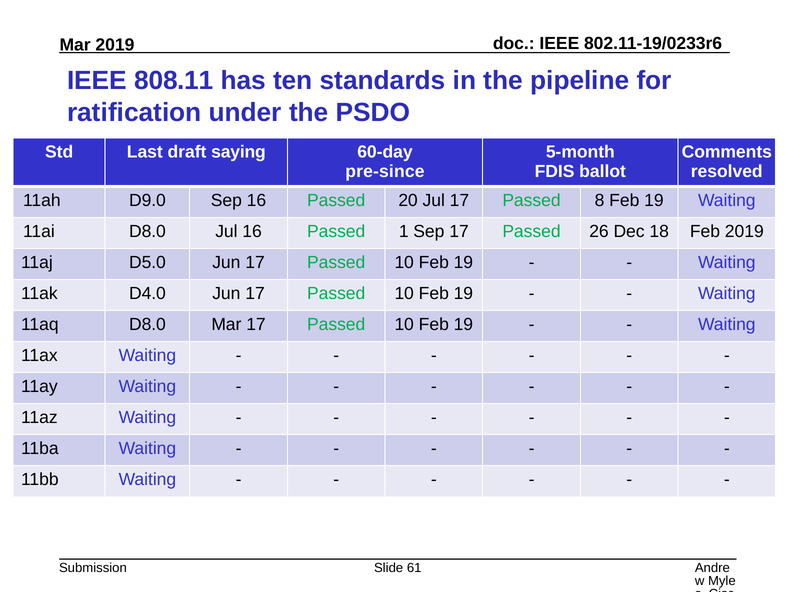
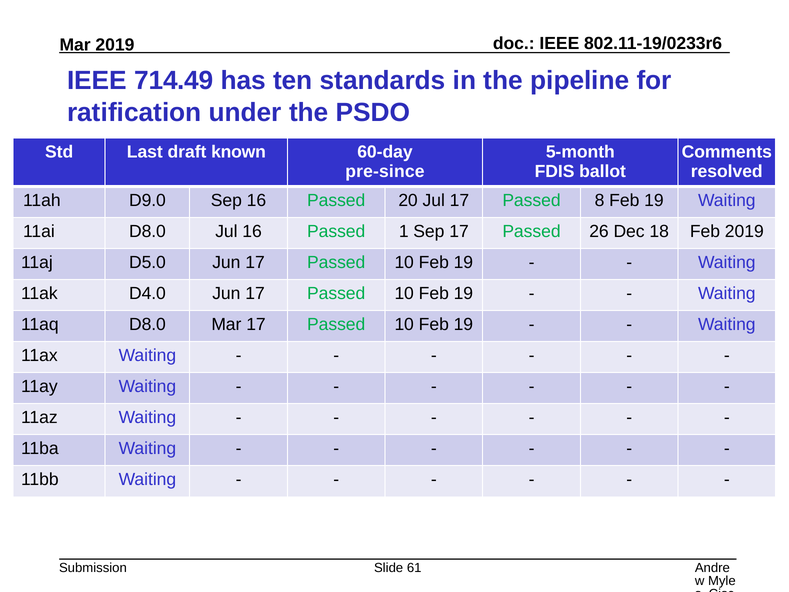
808.11: 808.11 -> 714.49
saying: saying -> known
